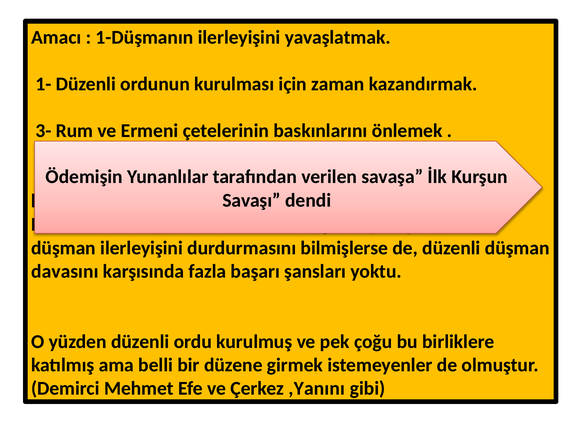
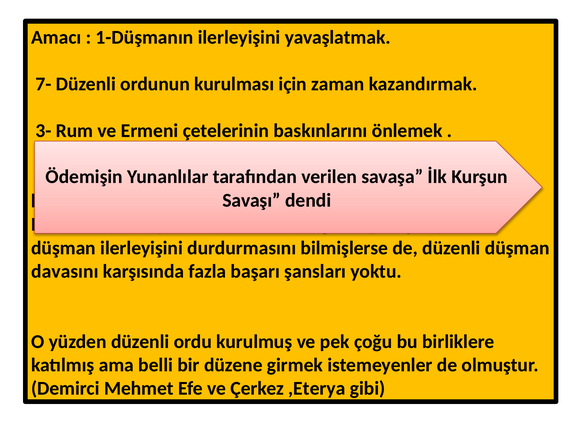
1-: 1- -> 7-
,Yanını: ,Yanını -> ,Eterya
